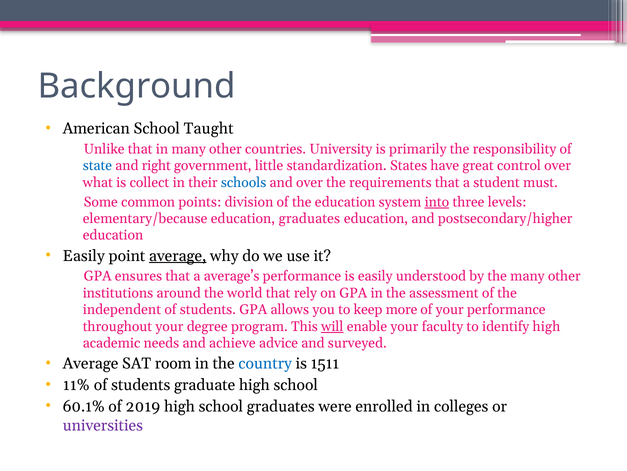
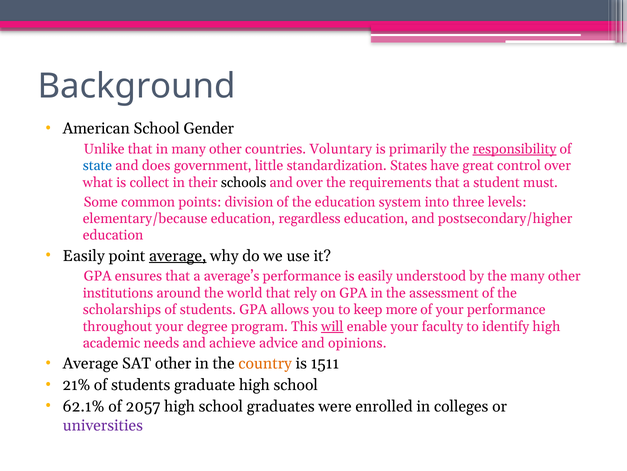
Taught: Taught -> Gender
University: University -> Voluntary
responsibility underline: none -> present
right: right -> does
schools colour: blue -> black
into underline: present -> none
education graduates: graduates -> regardless
independent: independent -> scholarships
surveyed: surveyed -> opinions
SAT room: room -> other
country colour: blue -> orange
11%: 11% -> 21%
60.1%: 60.1% -> 62.1%
2019: 2019 -> 2057
